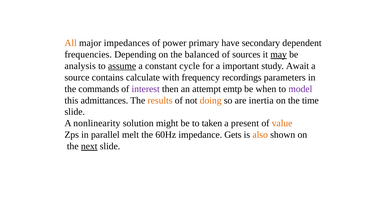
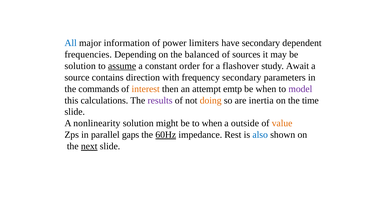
All colour: orange -> blue
impedances: impedances -> information
primary: primary -> limiters
may underline: present -> none
analysis at (80, 66): analysis -> solution
cycle: cycle -> order
important: important -> flashover
calculate: calculate -> direction
frequency recordings: recordings -> secondary
interest colour: purple -> orange
admittances: admittances -> calculations
results colour: orange -> purple
to taken: taken -> when
present: present -> outside
melt: melt -> gaps
60Hz underline: none -> present
Gets: Gets -> Rest
also colour: orange -> blue
